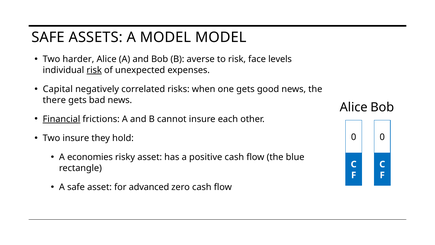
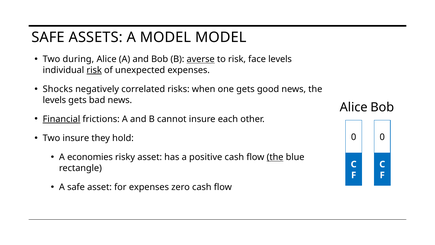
harder: harder -> during
averse underline: none -> present
Capital: Capital -> Shocks
there at (54, 100): there -> levels
the at (275, 157) underline: none -> present
for advanced: advanced -> expenses
